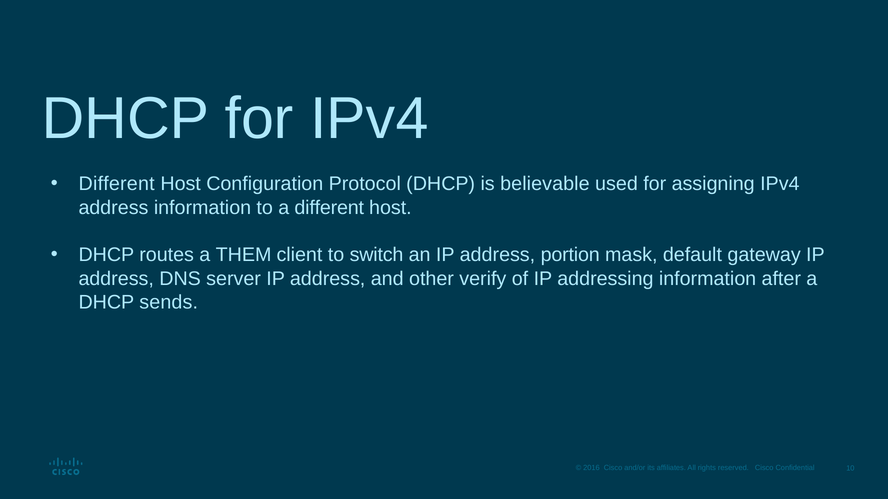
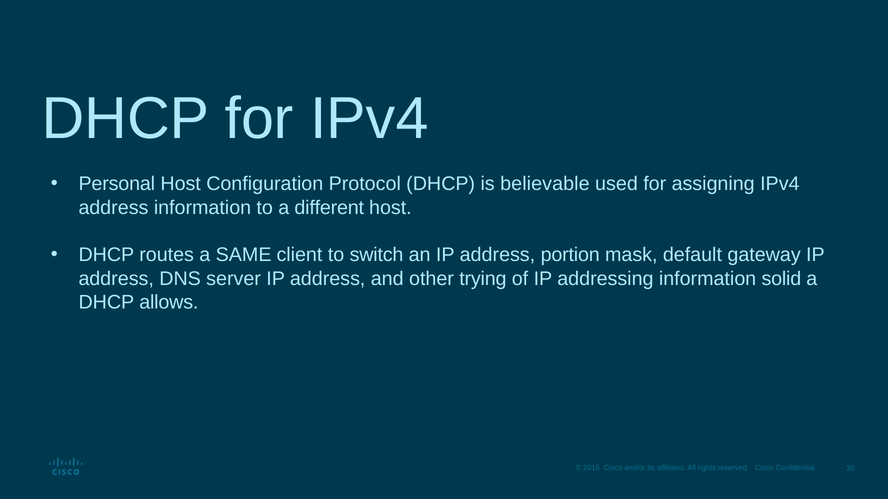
Different at (117, 184): Different -> Personal
THEM: THEM -> SAME
verify: verify -> trying
after: after -> solid
sends: sends -> allows
